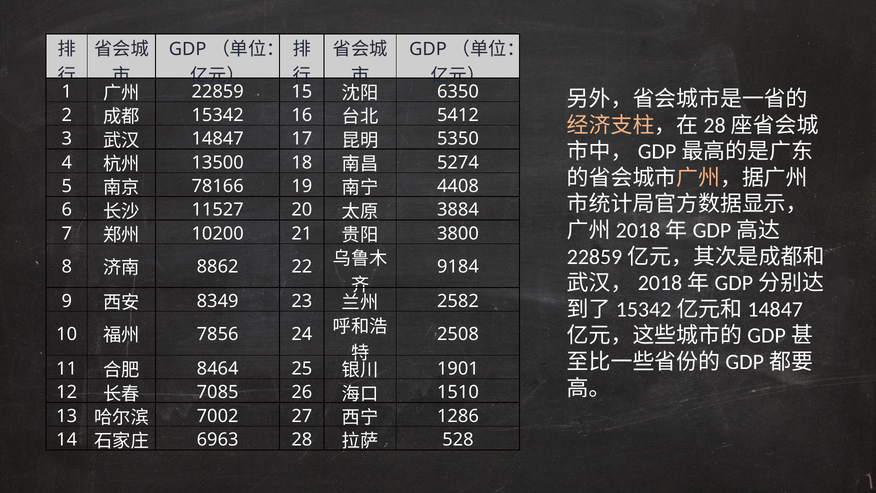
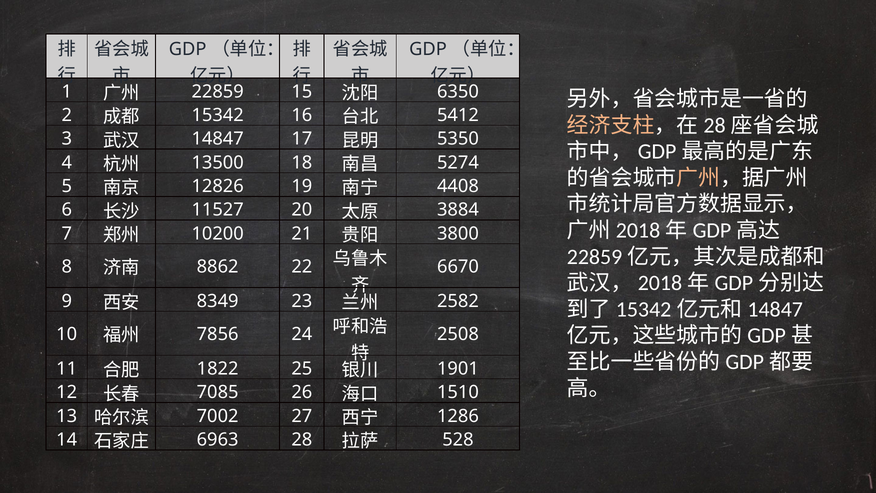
78166: 78166 -> 12826
9184: 9184 -> 6670
8464: 8464 -> 1822
